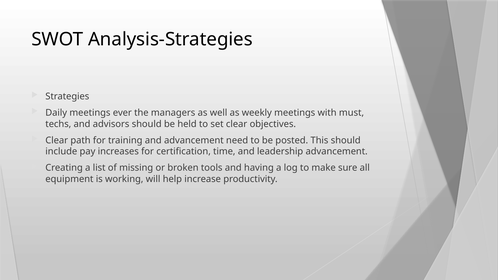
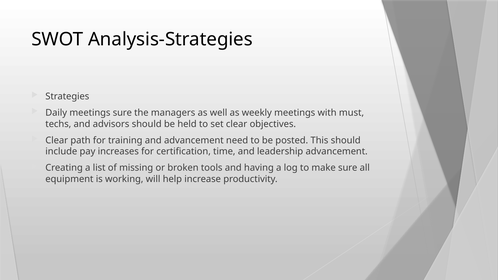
meetings ever: ever -> sure
